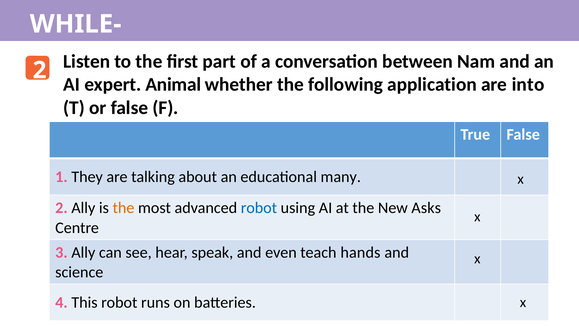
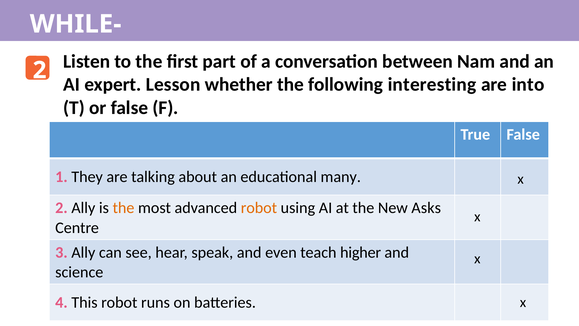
Animal: Animal -> Lesson
application: application -> interesting
robot at (259, 208) colour: blue -> orange
hands: hands -> higher
